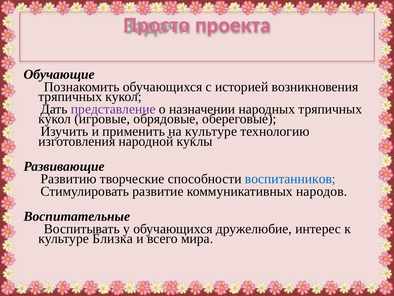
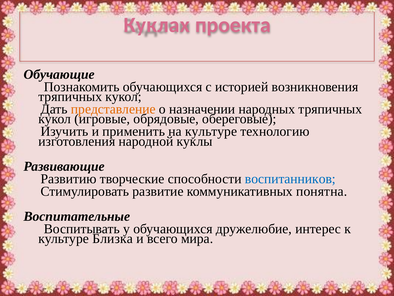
Просто: Просто -> Куклах
представление colour: purple -> orange
народов: народов -> понятна
